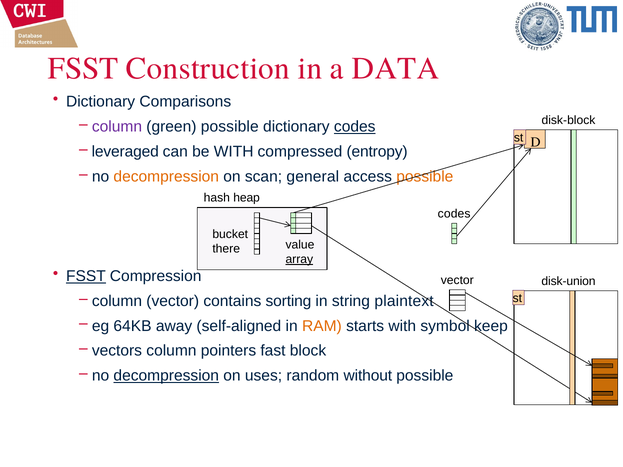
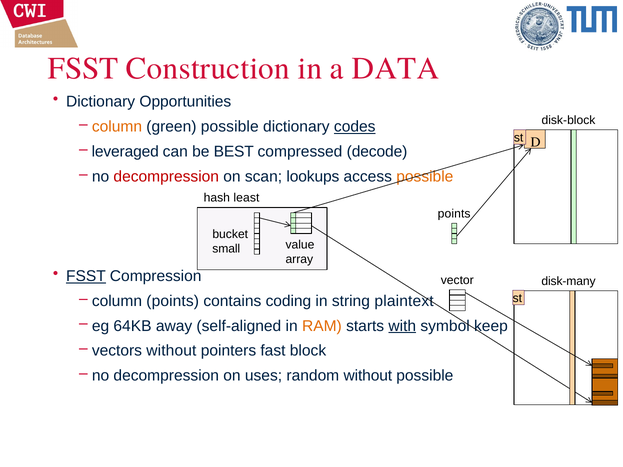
Comparisons: Comparisons -> Opportunities
column at (117, 127) colour: purple -> orange
be WITH: WITH -> BEST
entropy: entropy -> decode
decompression at (166, 177) colour: orange -> red
general: general -> lookups
heap: heap -> least
codes at (454, 214): codes -> points
there: there -> small
array underline: present -> none
disk-union: disk-union -> disk-many
column vector: vector -> points
sorting: sorting -> coding
with at (402, 326) underline: none -> present
vectors column: column -> without
decompression at (166, 376) underline: present -> none
